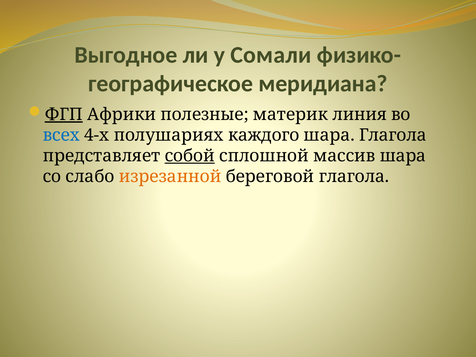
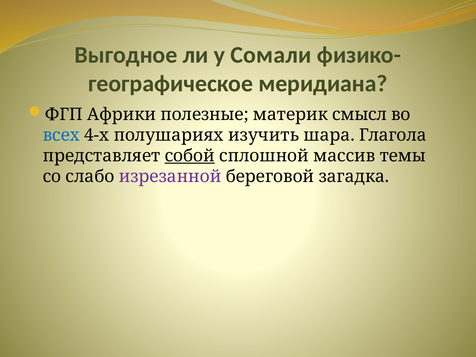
ФГП underline: present -> none
линия: линия -> смысл
каждого: каждого -> изучить
массив шара: шара -> темы
изрезанной colour: orange -> purple
береговой глагола: глагола -> загадка
